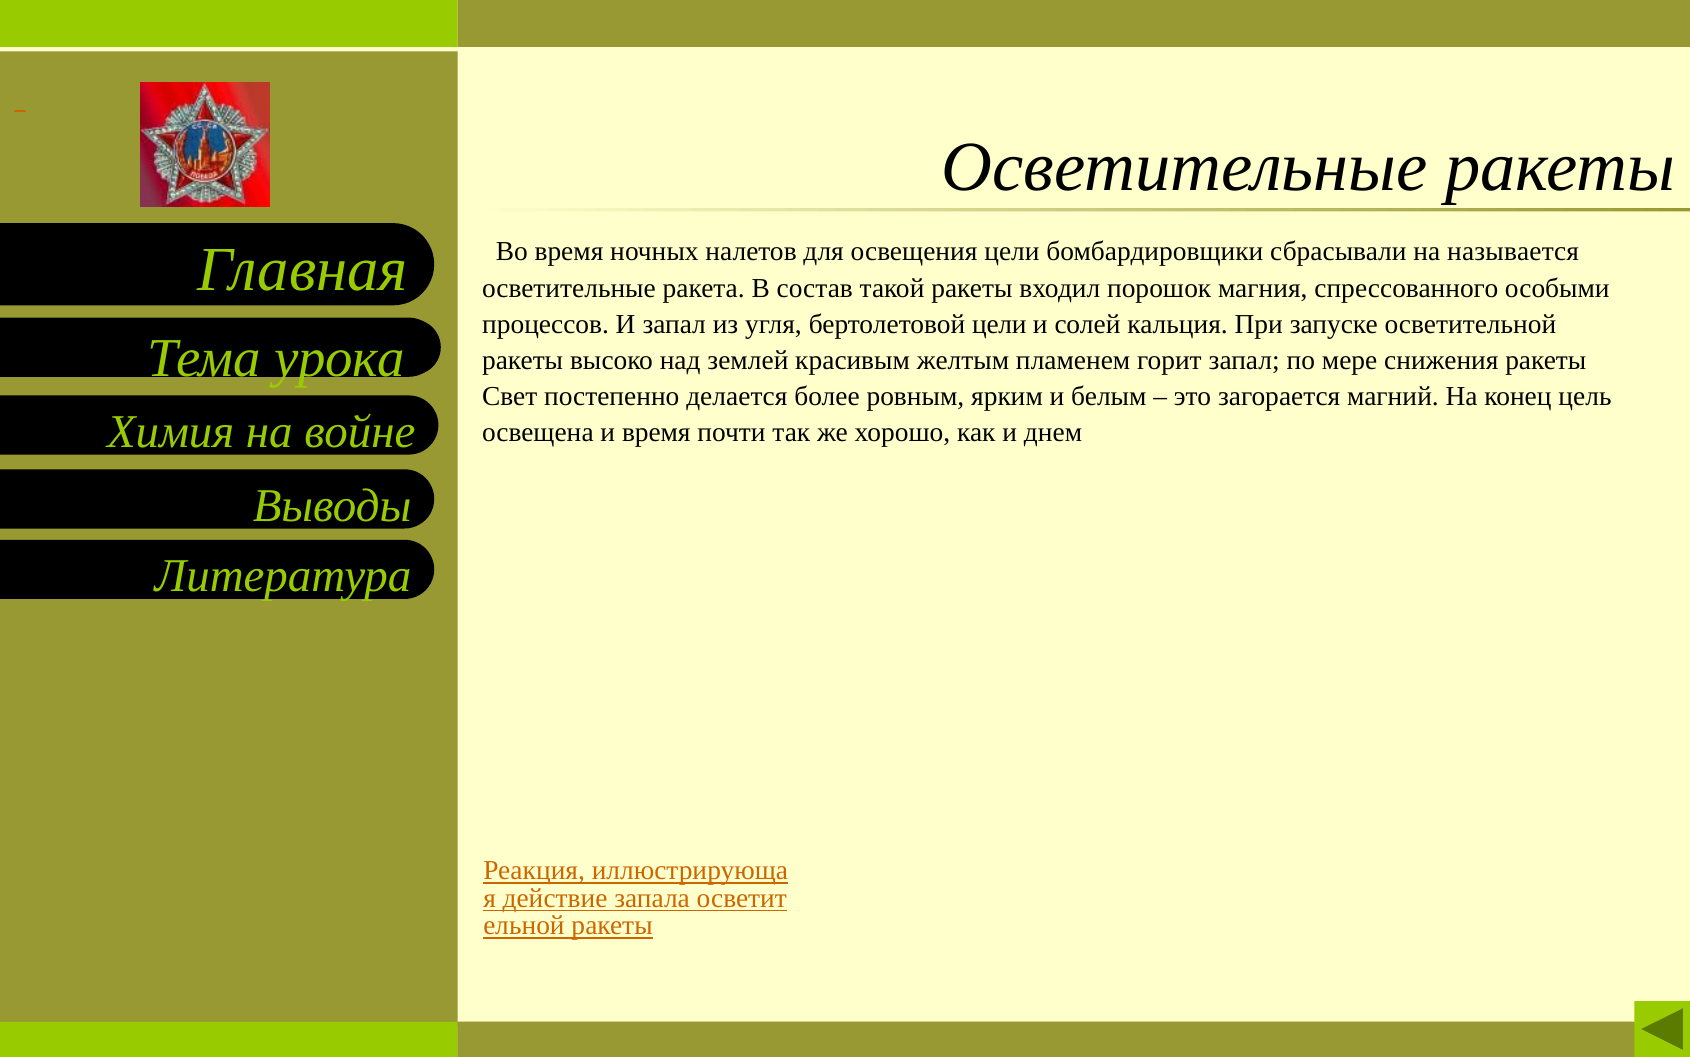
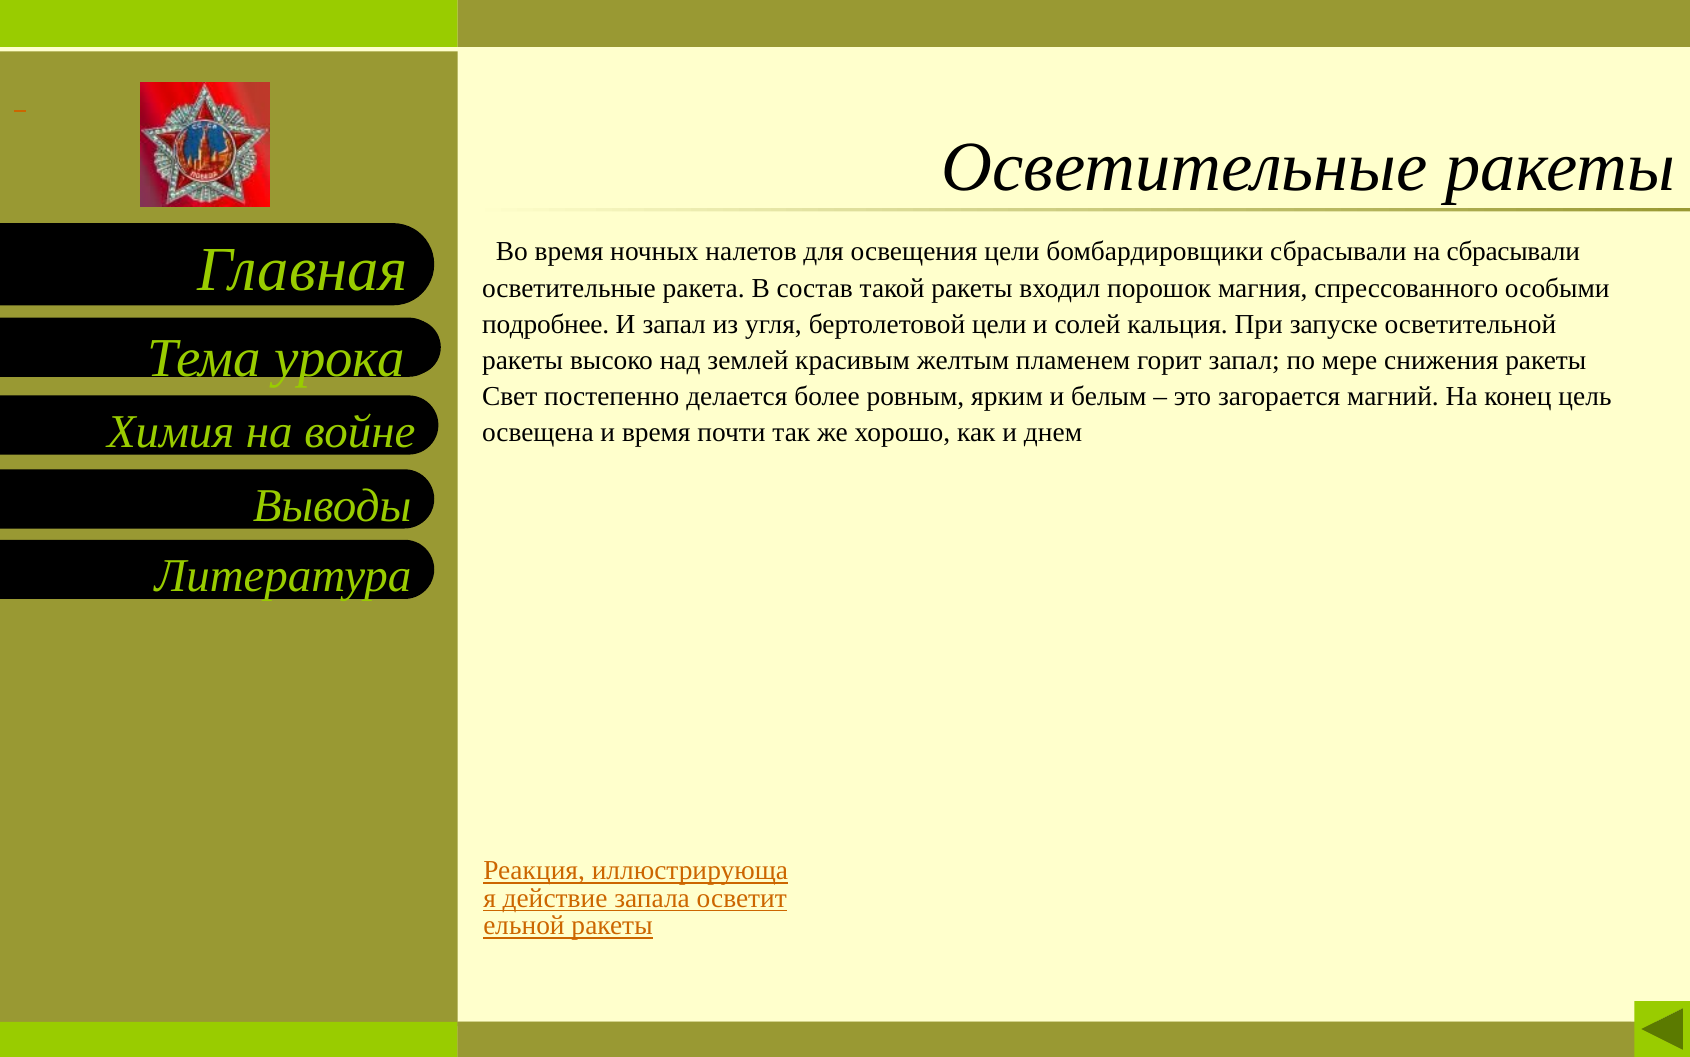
на называется: называется -> сбрасывали
процессов: процессов -> подробнее
